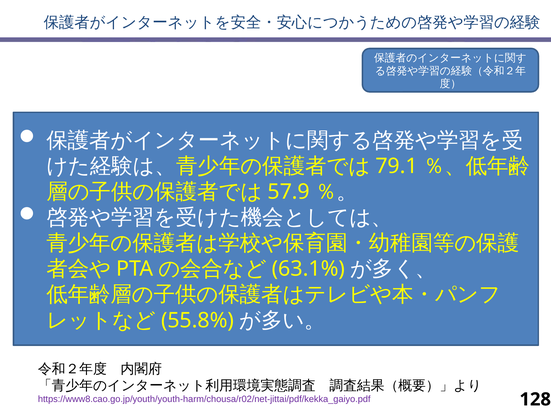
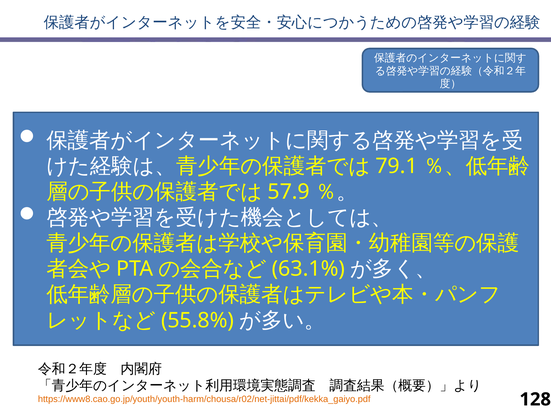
https://www8.cao.go.jp/youth/youth-harm/chousa/r02/net-jittai/pdf/kekka_gaiyo.pdf colour: purple -> orange
